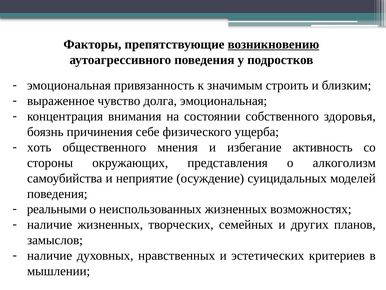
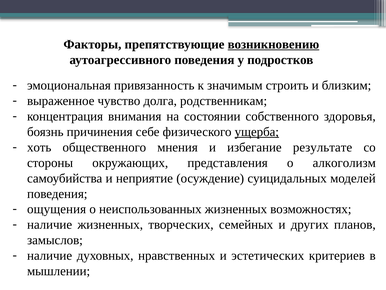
долга эмоциональная: эмоциональная -> родственникам
ущерба underline: none -> present
активность: активность -> результате
реальными: реальными -> ощущения
